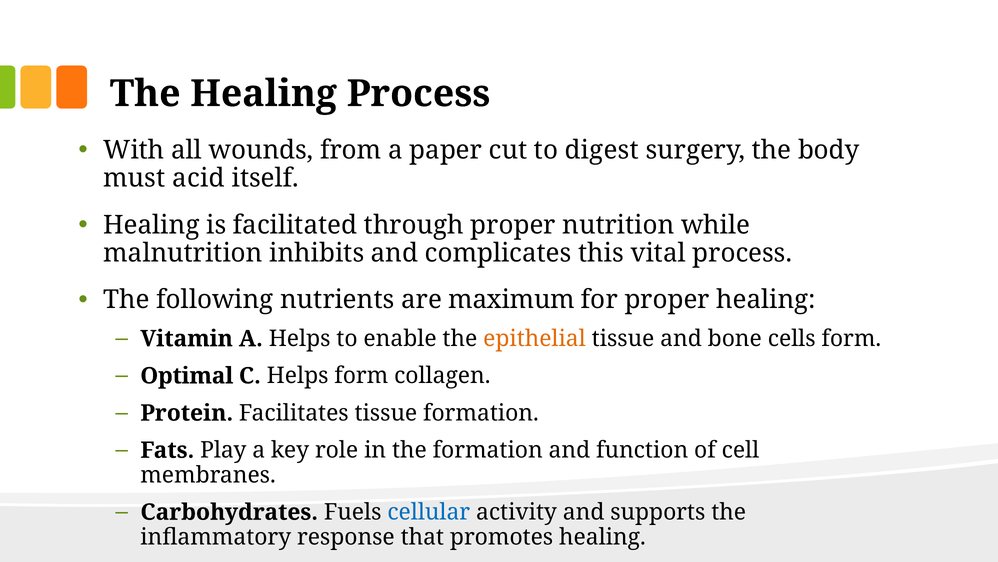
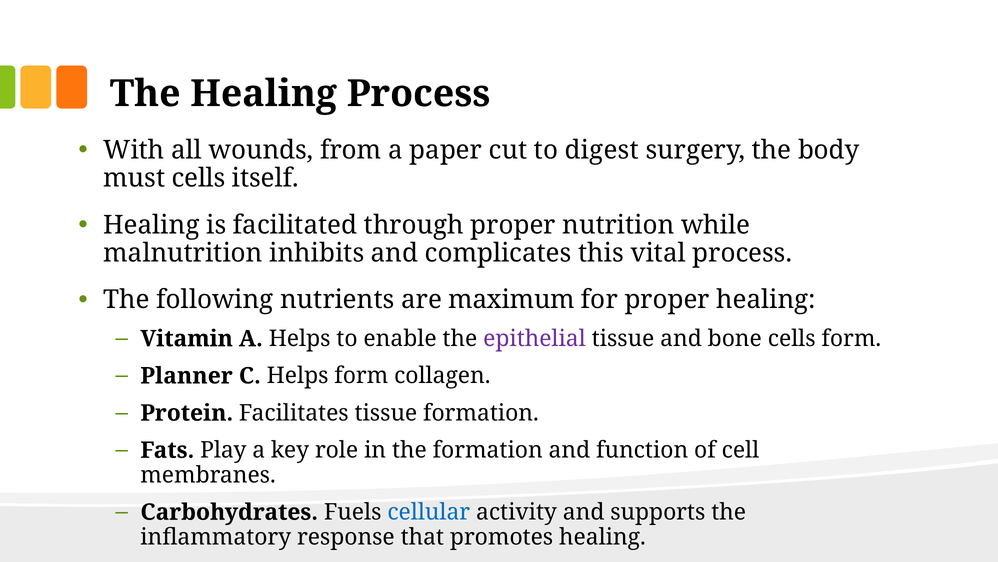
must acid: acid -> cells
epithelial colour: orange -> purple
Optimal: Optimal -> Planner
